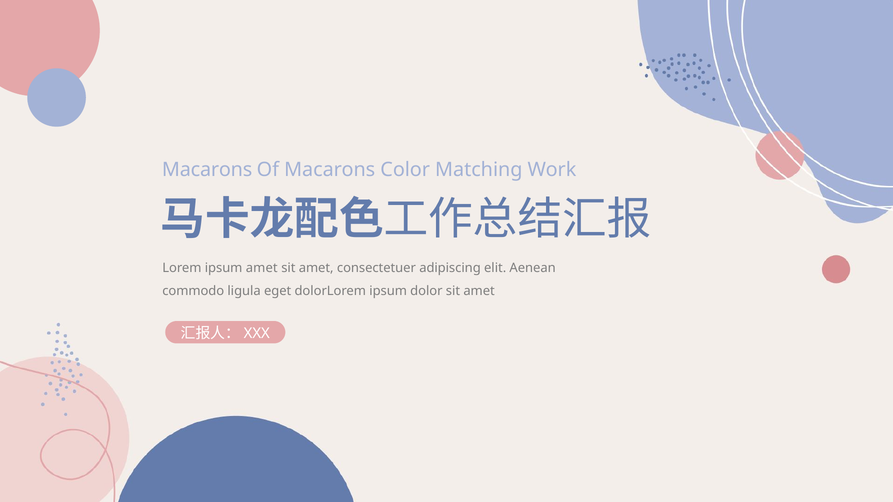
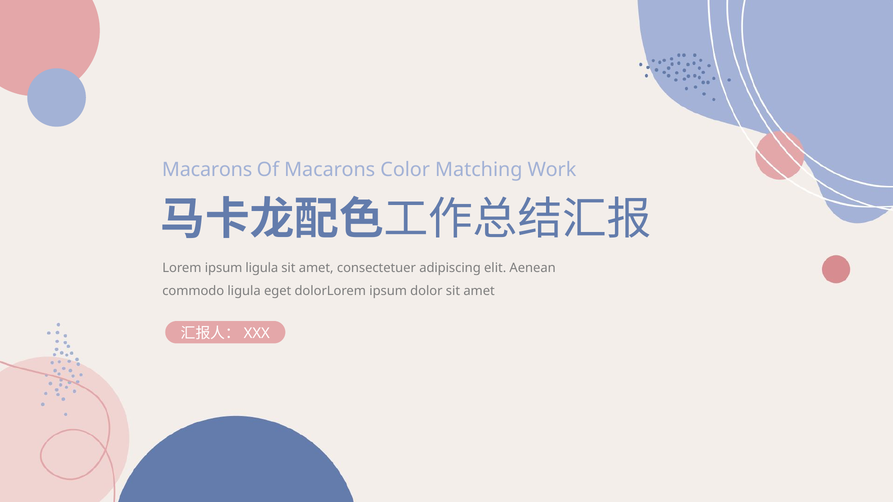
ipsum amet: amet -> ligula
